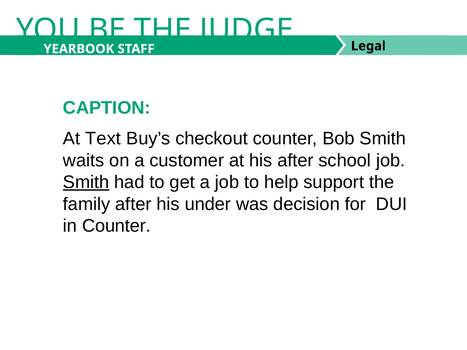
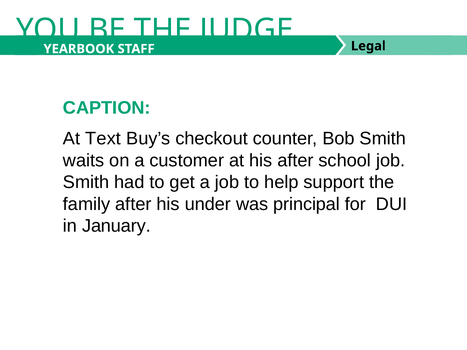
Smith at (86, 182) underline: present -> none
decision: decision -> principal
in Counter: Counter -> January
